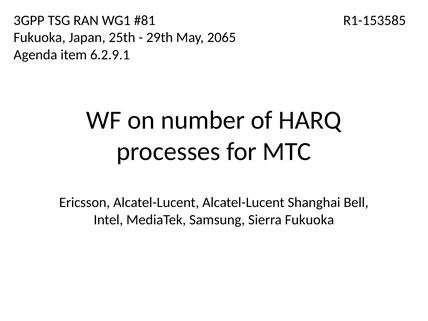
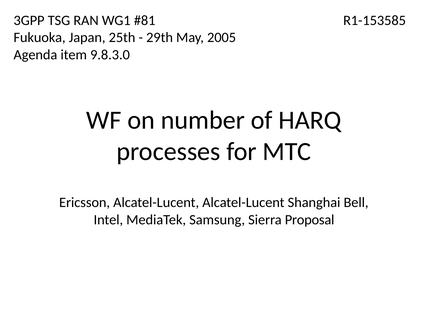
2065: 2065 -> 2005
6.2.9.1: 6.2.9.1 -> 9.8.3.0
Sierra Fukuoka: Fukuoka -> Proposal
